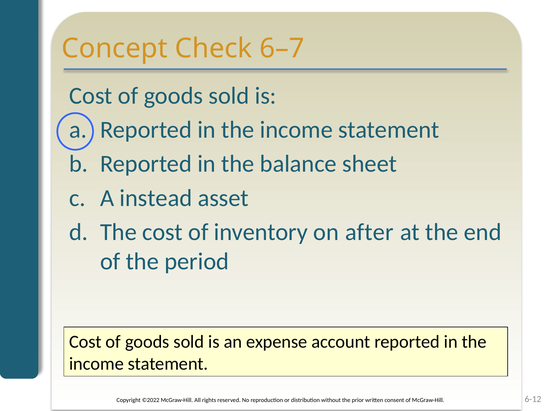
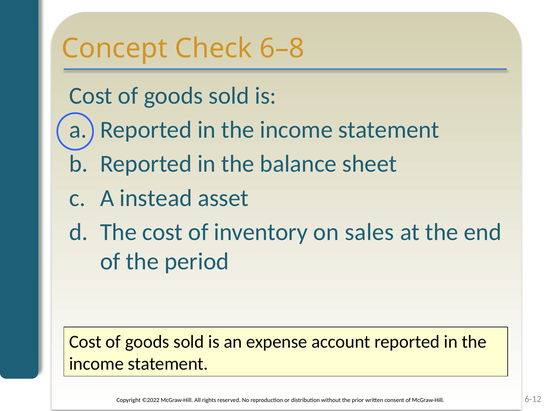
6–7: 6–7 -> 6–8
after: after -> sales
